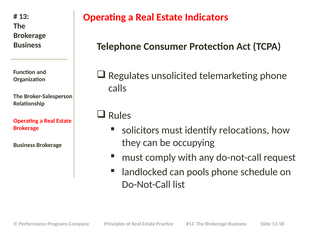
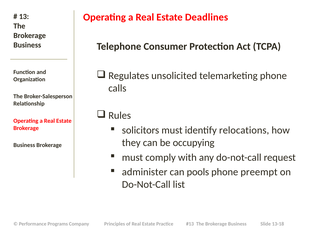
Indicators: Indicators -> Deadlines
landlocked: landlocked -> administer
schedule: schedule -> preempt
